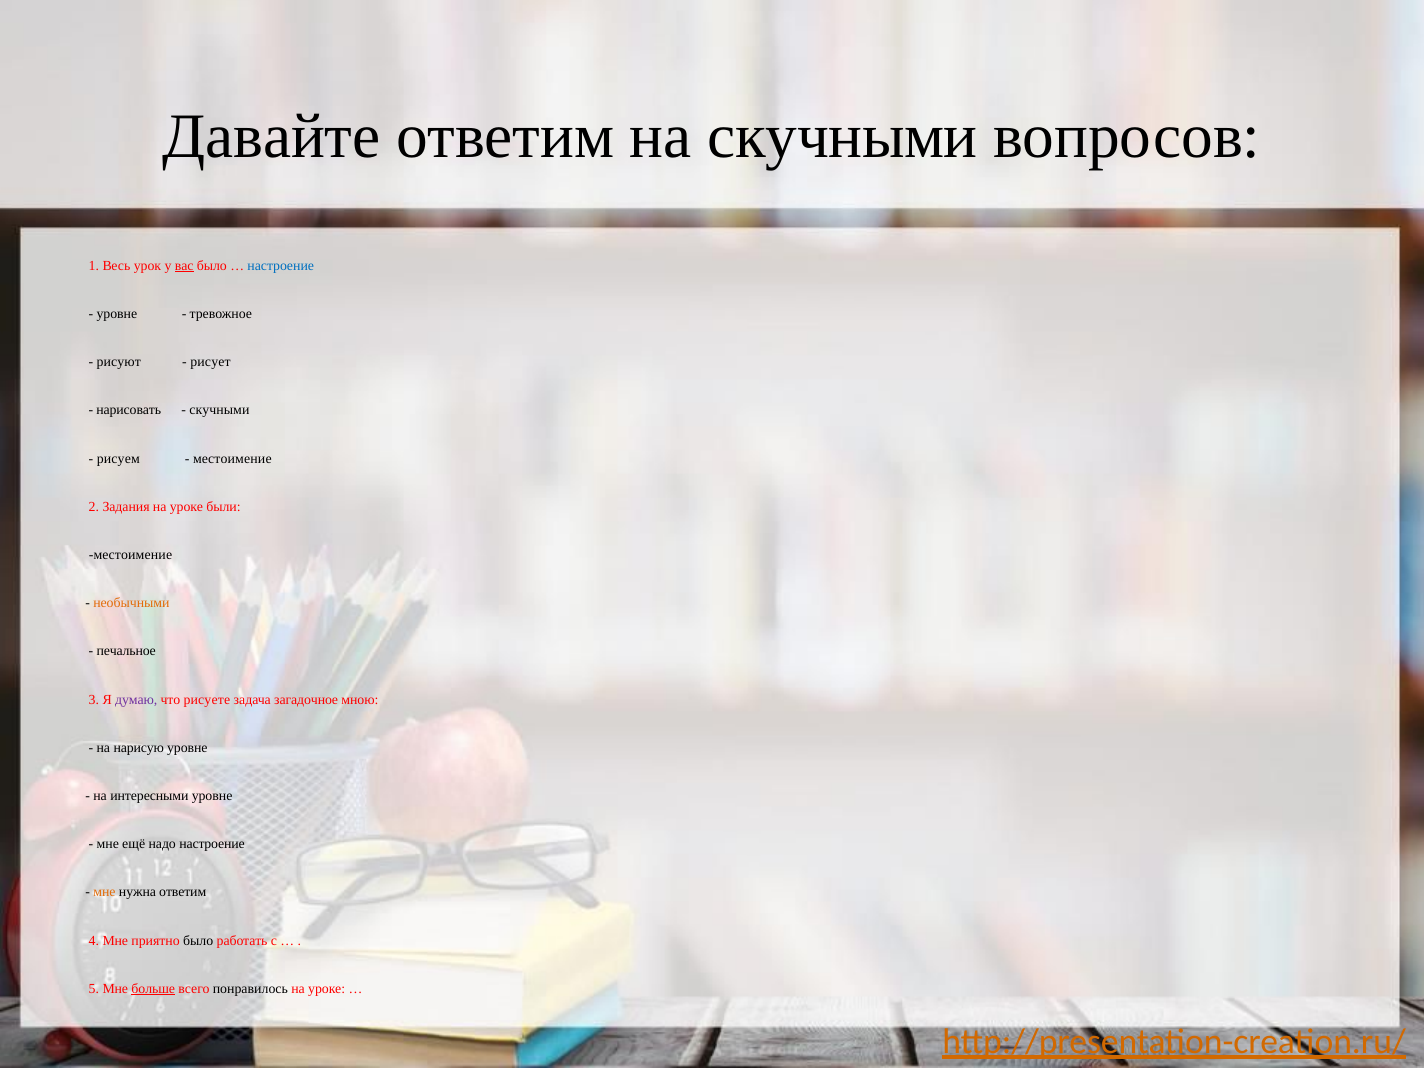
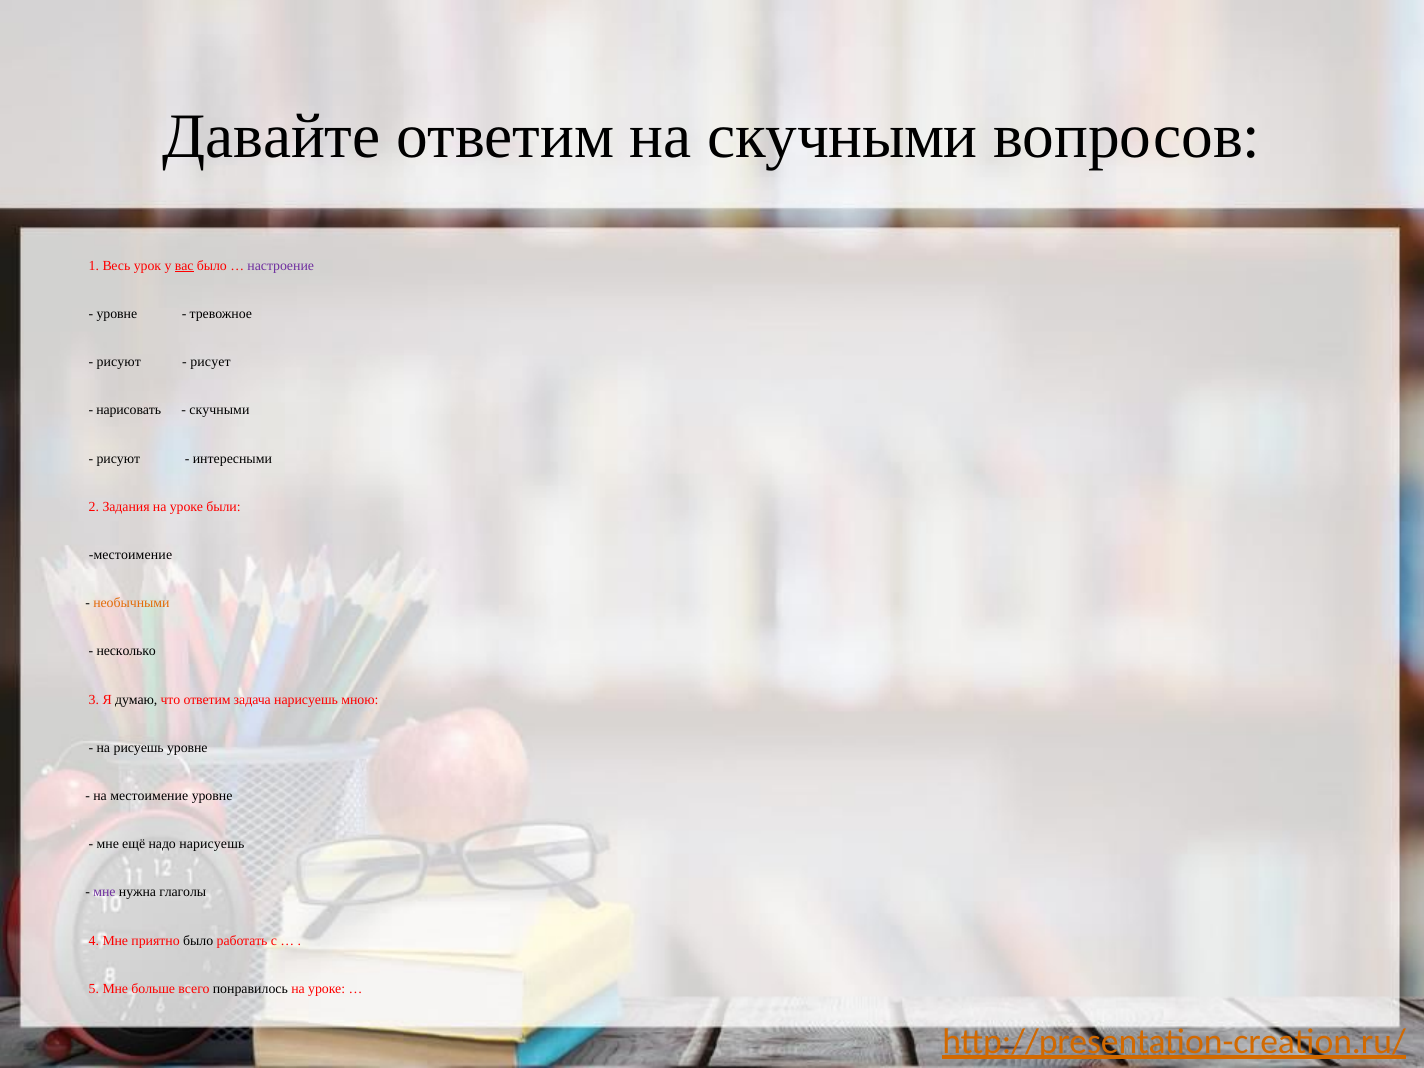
настроение at (281, 266) colour: blue -> purple
рисуем at (118, 458): рисуем -> рисуют
местоимение at (232, 458): местоимение -> интересными
печальное: печальное -> несколько
думаю colour: purple -> black
что рисуете: рисуете -> ответим
задача загадочное: загадочное -> нарисуешь
нарисую: нарисую -> рисуешь
на интересными: интересными -> местоимение
надо настроение: настроение -> нарисуешь
мне at (104, 892) colour: orange -> purple
нужна ответим: ответим -> глаголы
больше underline: present -> none
